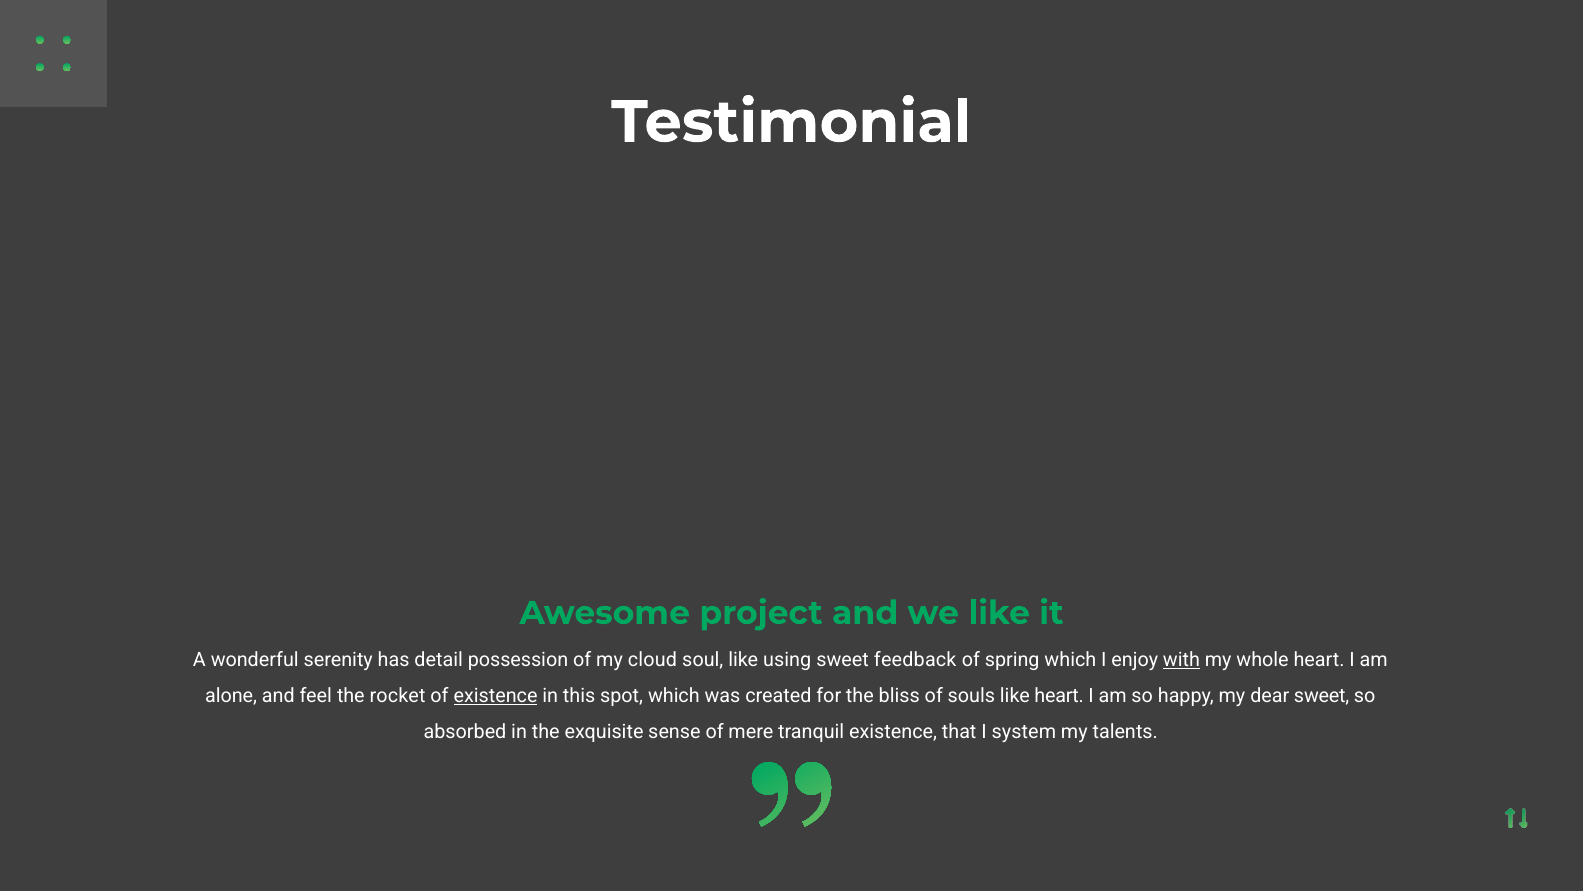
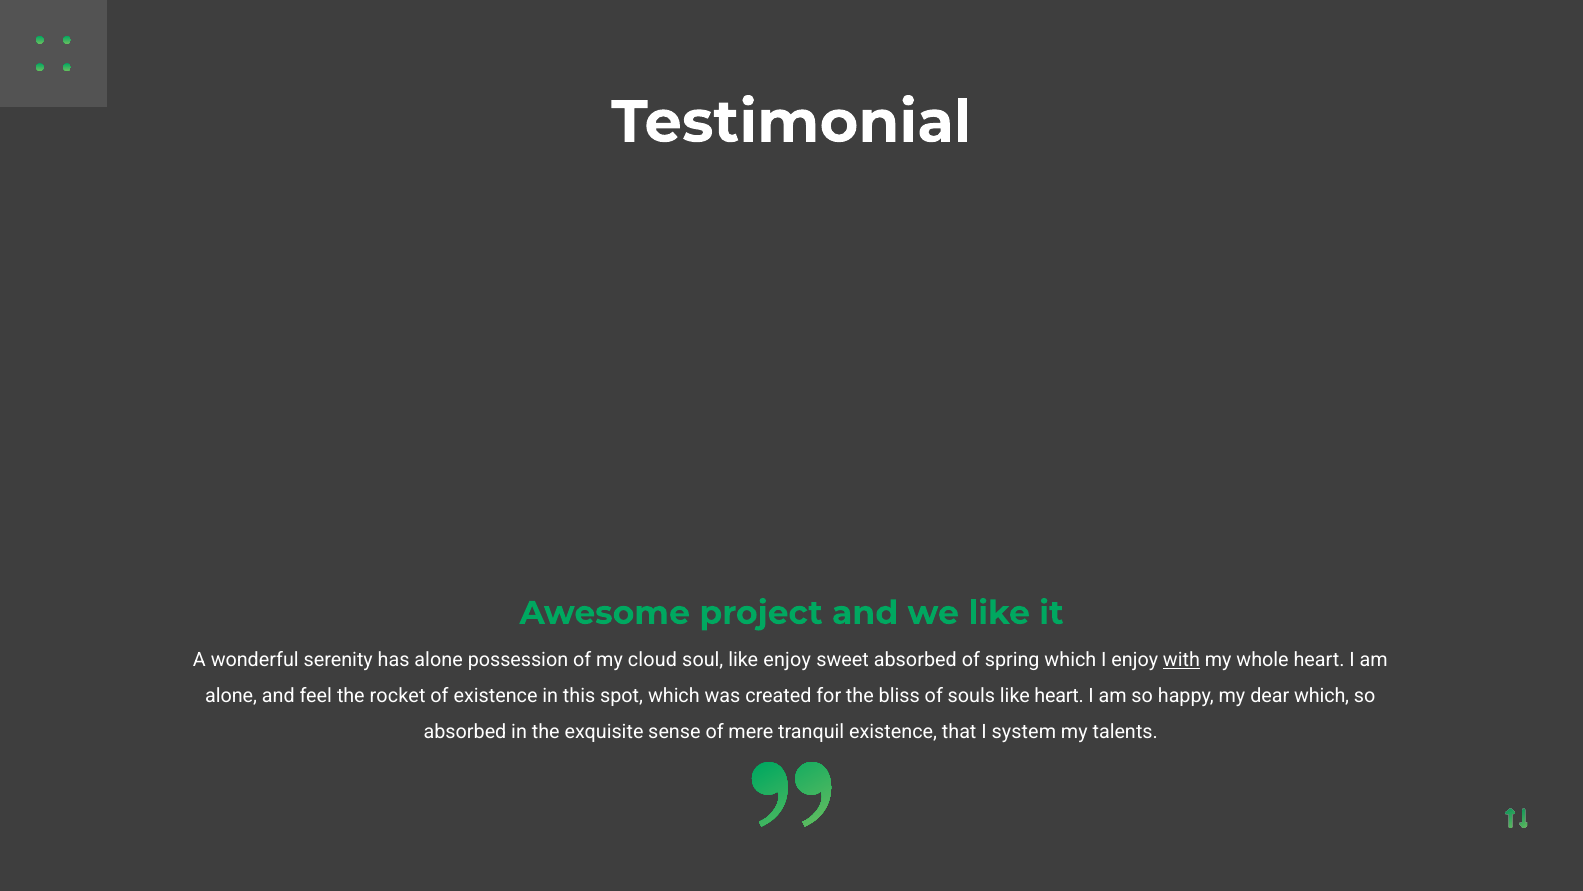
has detail: detail -> alone
like using: using -> enjoy
sweet feedback: feedback -> absorbed
existence at (496, 695) underline: present -> none
dear sweet: sweet -> which
